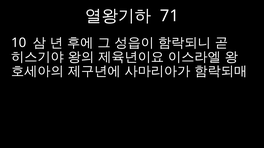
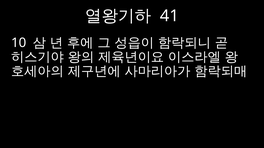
71: 71 -> 41
